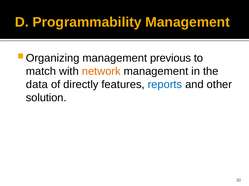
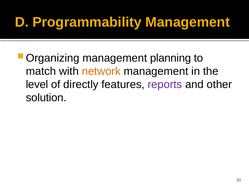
previous: previous -> planning
data: data -> level
reports colour: blue -> purple
